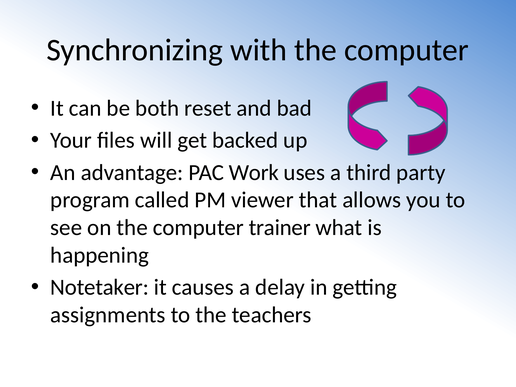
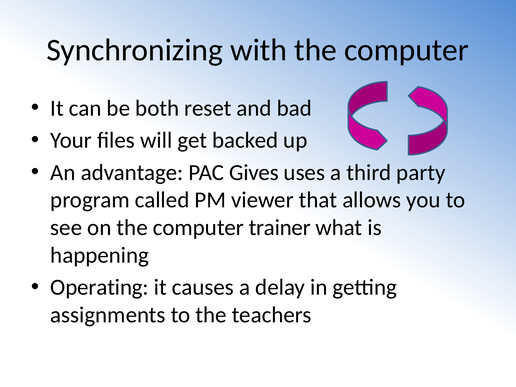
Work: Work -> Gives
Notetaker: Notetaker -> Operating
